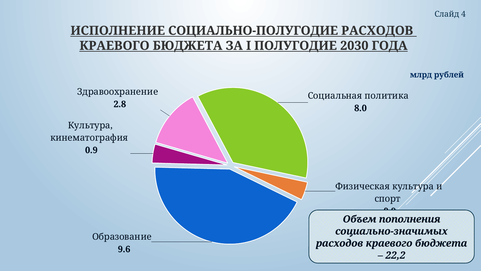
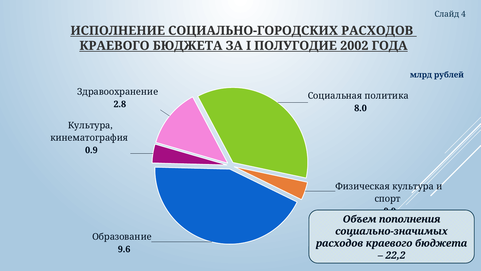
СОЦИАЛЬНО-ПОЛУГОДИЕ: СОЦИАЛЬНО-ПОЛУГОДИЕ -> СОЦИАЛЬНО-ГОРОДСКИХ
2030: 2030 -> 2002
